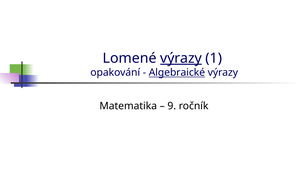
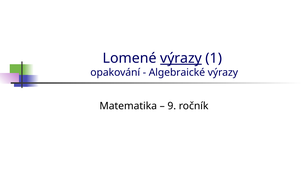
Algebraické underline: present -> none
